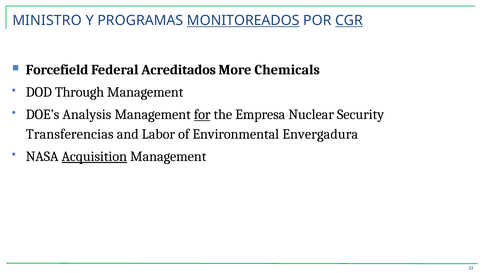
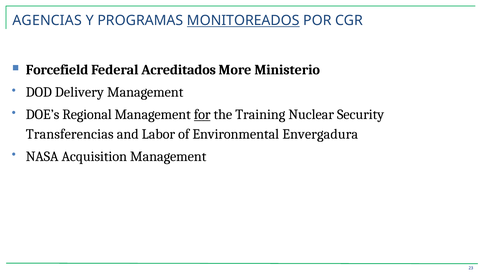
MINISTRO: MINISTRO -> AGENCIAS
CGR underline: present -> none
Chemicals: Chemicals -> Ministerio
Through: Through -> Delivery
Analysis: Analysis -> Regional
Empresa: Empresa -> Training
Acquisition underline: present -> none
